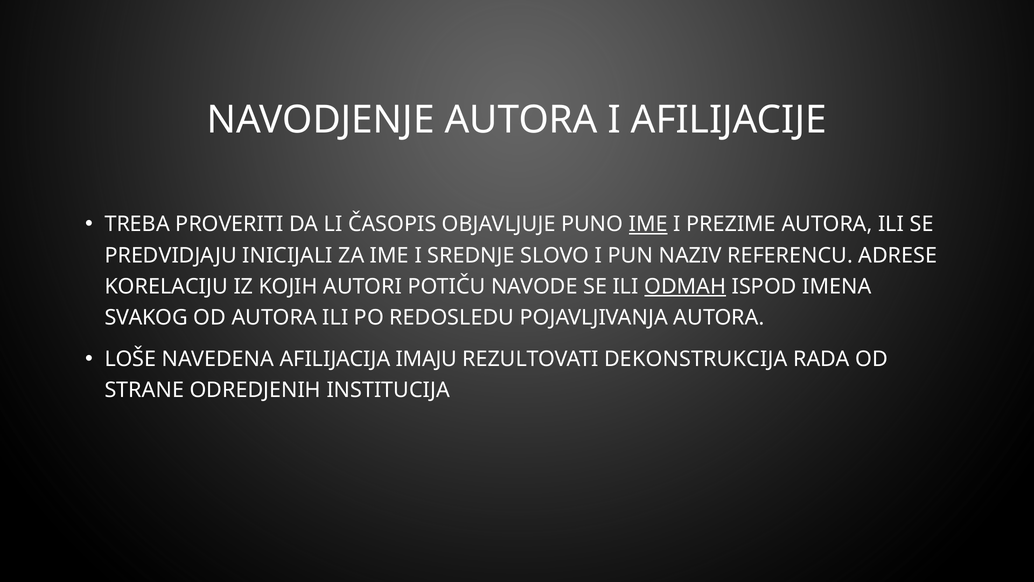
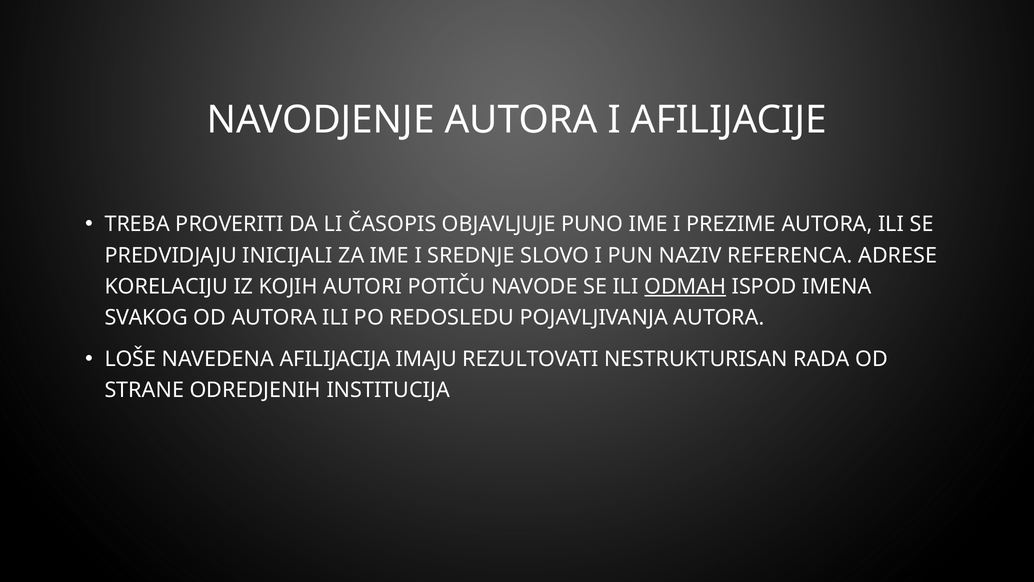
IME at (648, 224) underline: present -> none
REFERENCU: REFERENCU -> REFERENCA
DEKONSTRUKCIJA: DEKONSTRUKCIJA -> NESTRUKTURISAN
